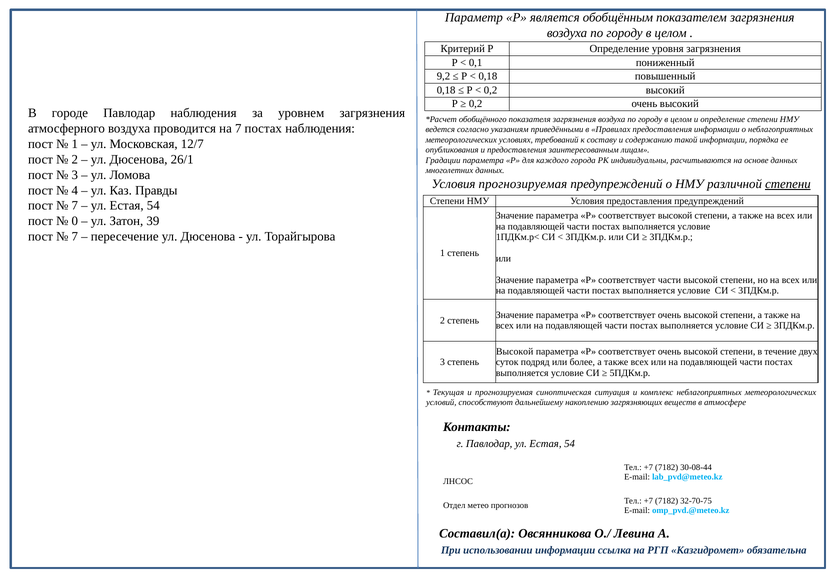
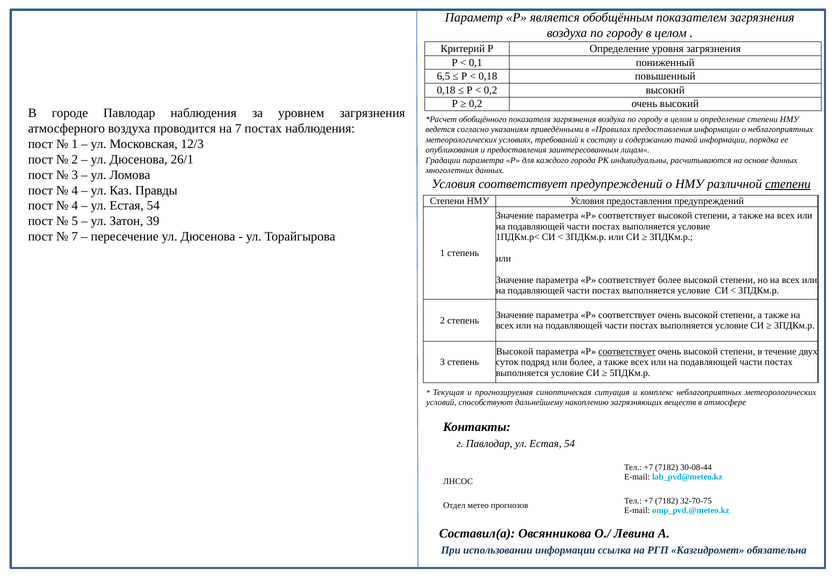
9,2: 9,2 -> 6,5
12/7: 12/7 -> 12/3
Условия прогнозируемая: прогнозируемая -> соответствует
7 at (75, 206): 7 -> 4
0: 0 -> 5
соответствует части: части -> более
соответствует at (627, 352) underline: none -> present
